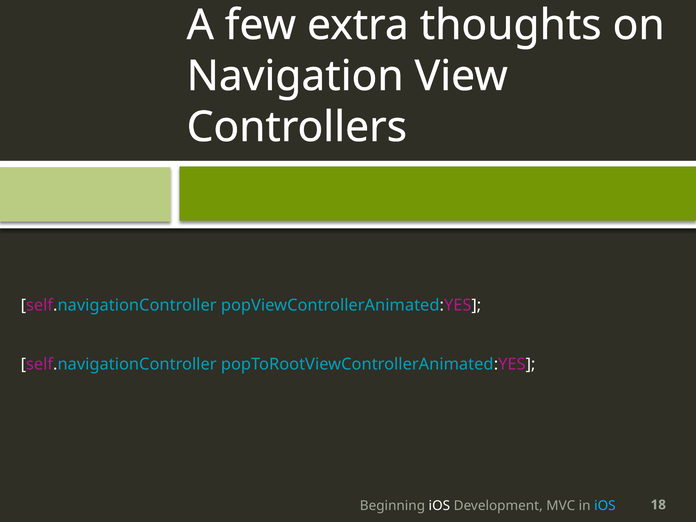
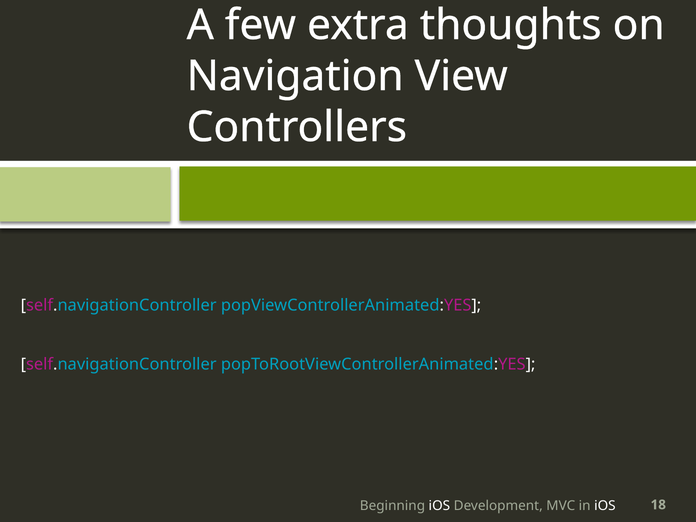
iOS at (605, 506) colour: light blue -> white
